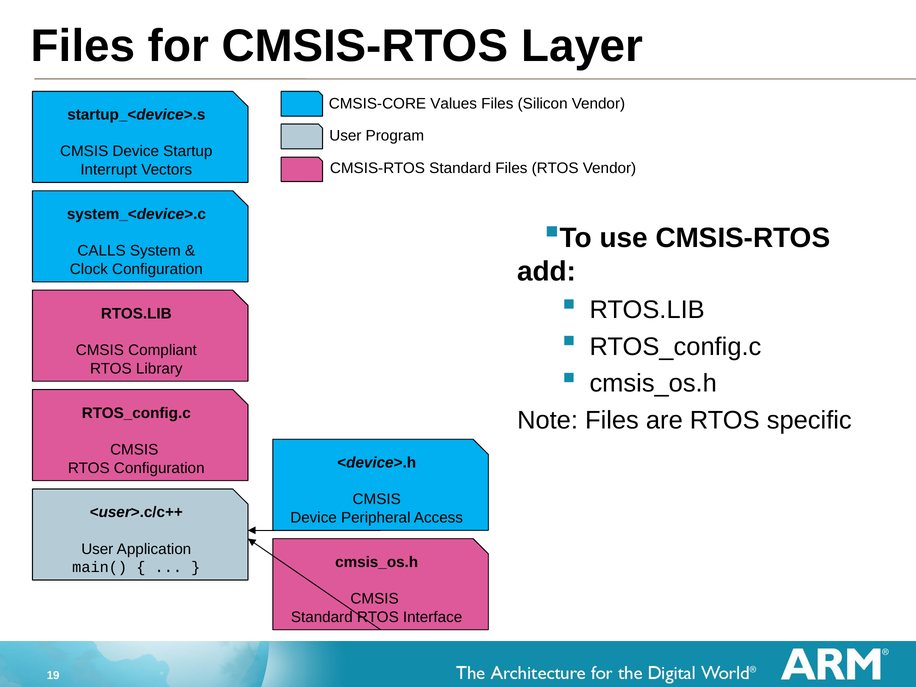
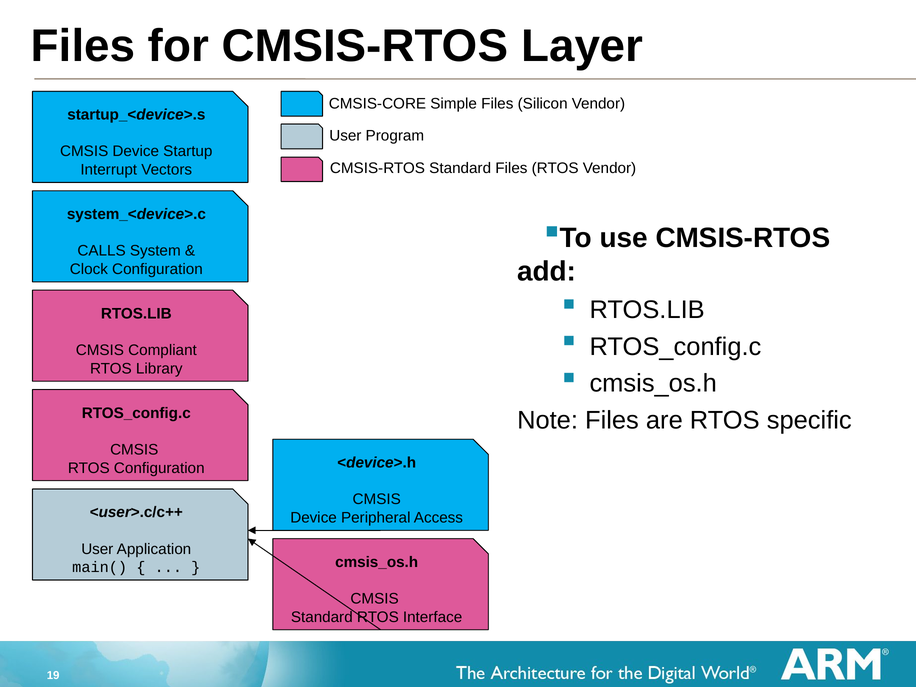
Values: Values -> Simple
